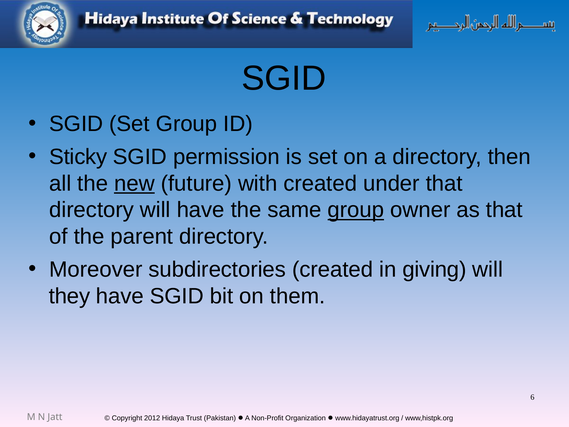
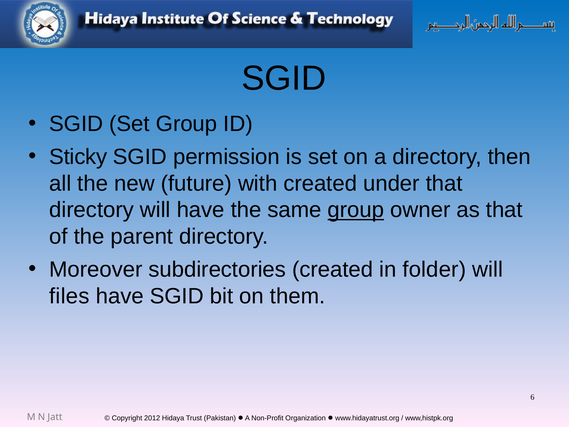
new underline: present -> none
giving: giving -> folder
they: they -> files
